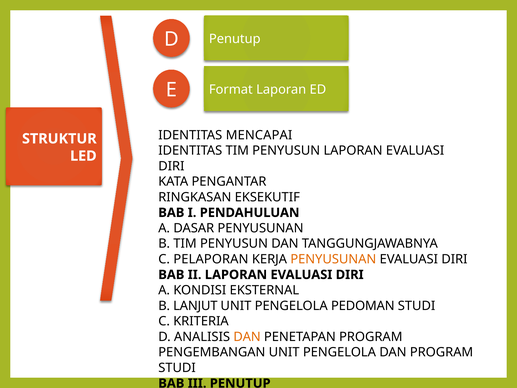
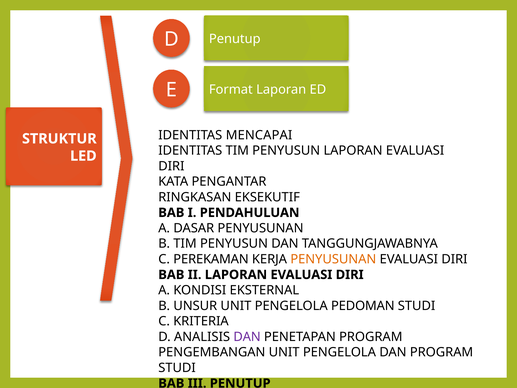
PELAPORAN: PELAPORAN -> PEREKAMAN
LANJUT: LANJUT -> UNSUR
DAN at (247, 337) colour: orange -> purple
